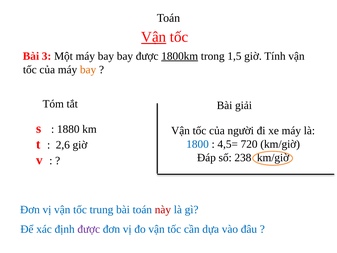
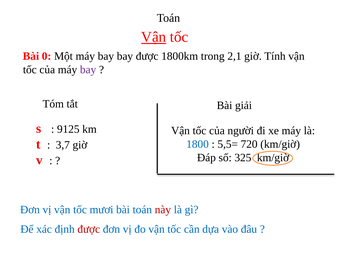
3: 3 -> 0
1800km underline: present -> none
1,5: 1,5 -> 2,1
bay at (88, 69) colour: orange -> purple
1880: 1880 -> 9125
2,6: 2,6 -> 3,7
4,5=: 4,5= -> 5,5=
238: 238 -> 325
trung: trung -> mươi
được at (89, 229) colour: purple -> red
